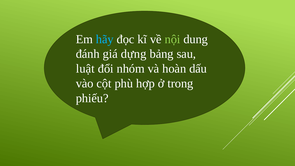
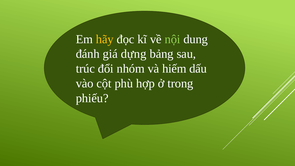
hãy colour: light blue -> yellow
luật: luật -> trúc
hoàn: hoàn -> hiếm
